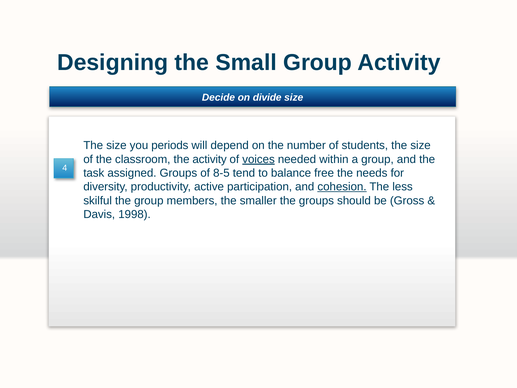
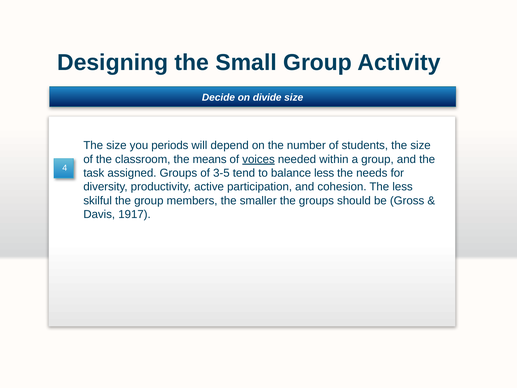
the activity: activity -> means
8-5: 8-5 -> 3-5
balance free: free -> less
cohesion underline: present -> none
1998: 1998 -> 1917
